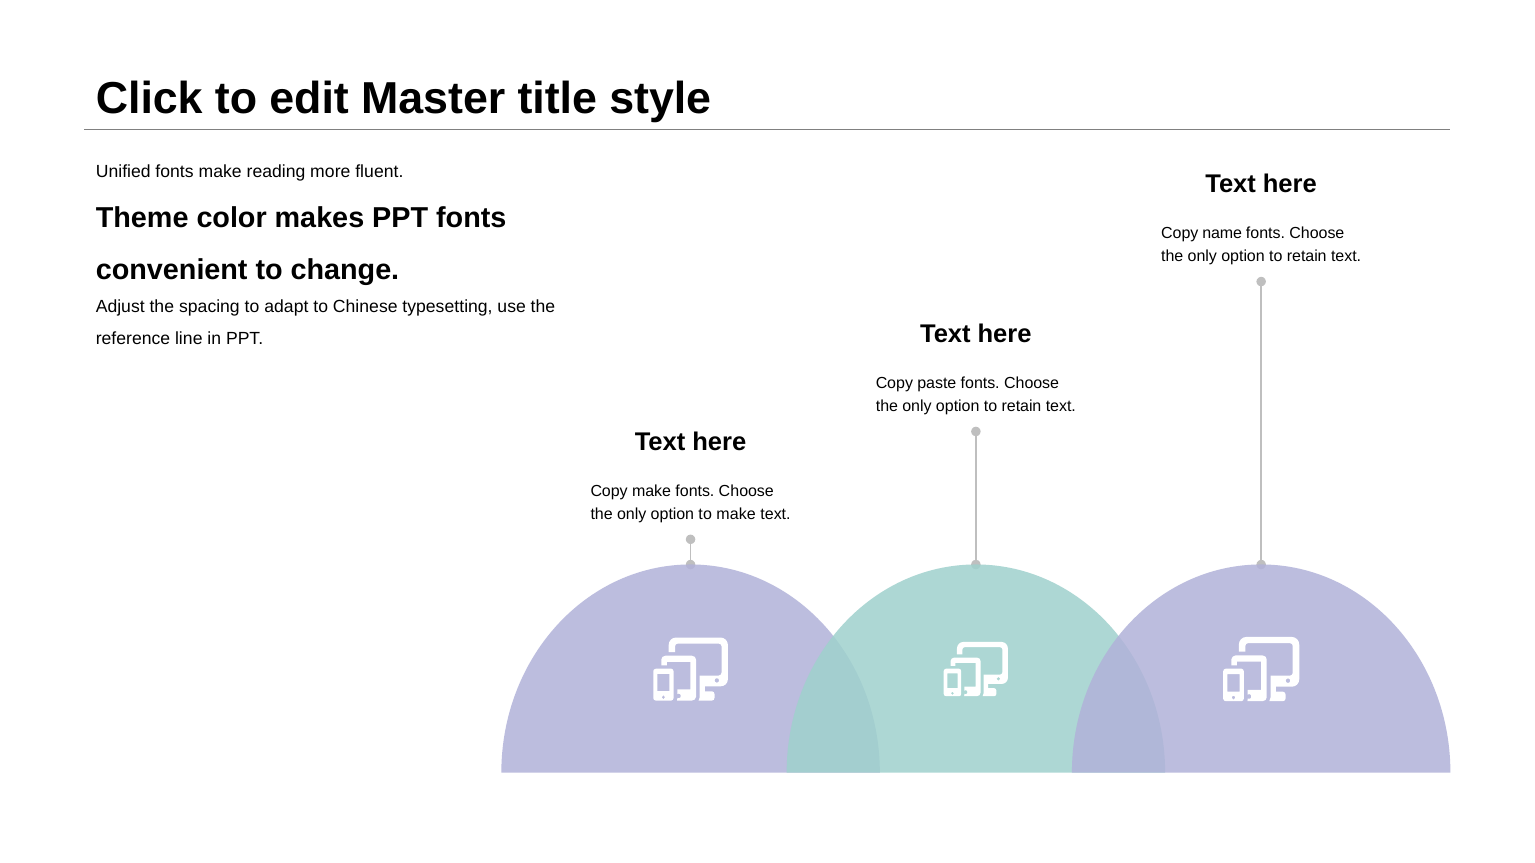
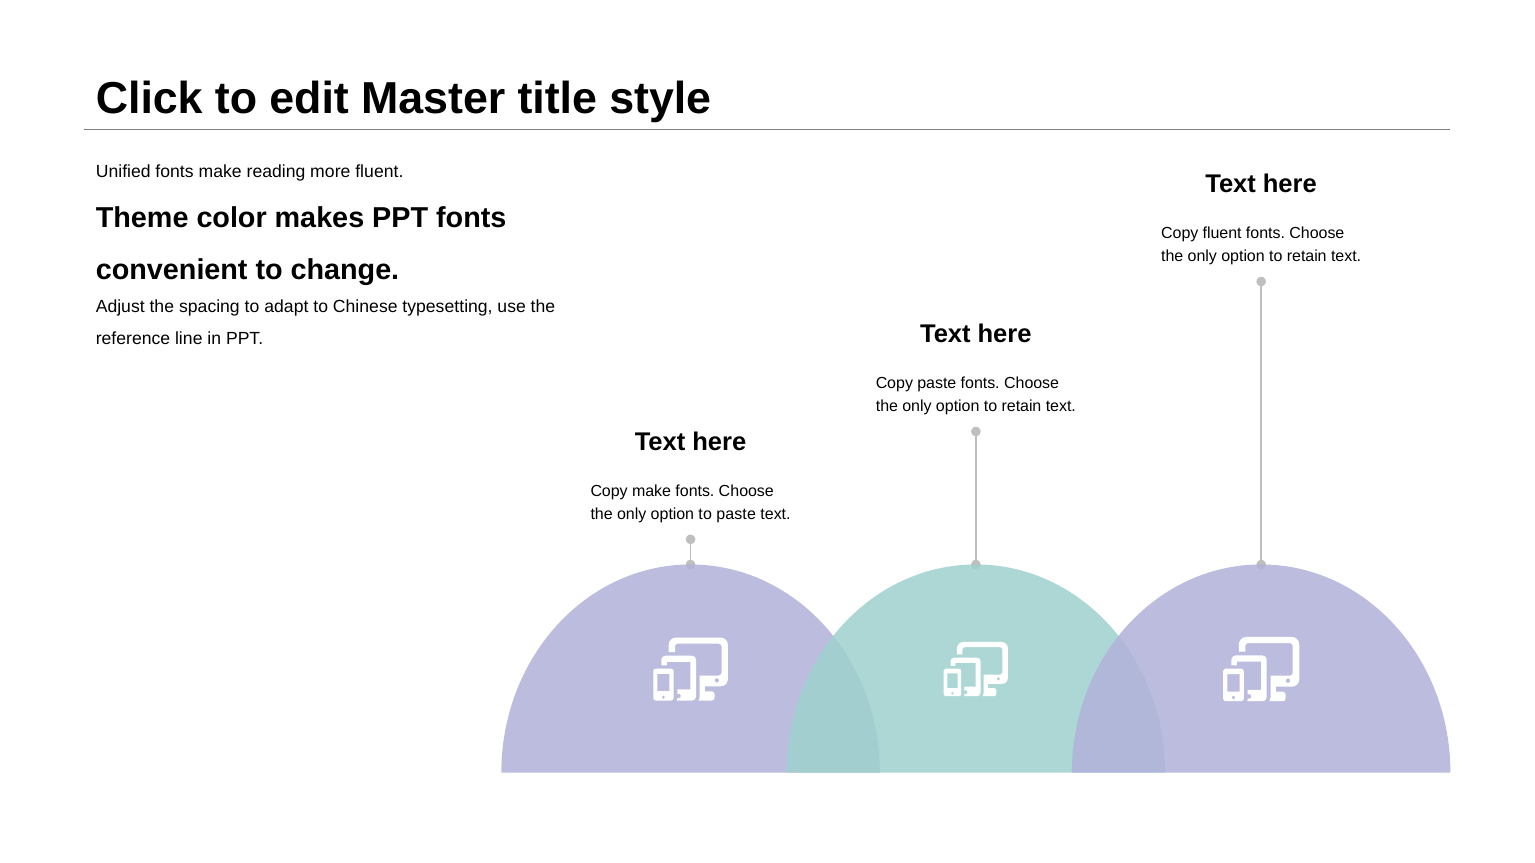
Copy name: name -> fluent
to make: make -> paste
